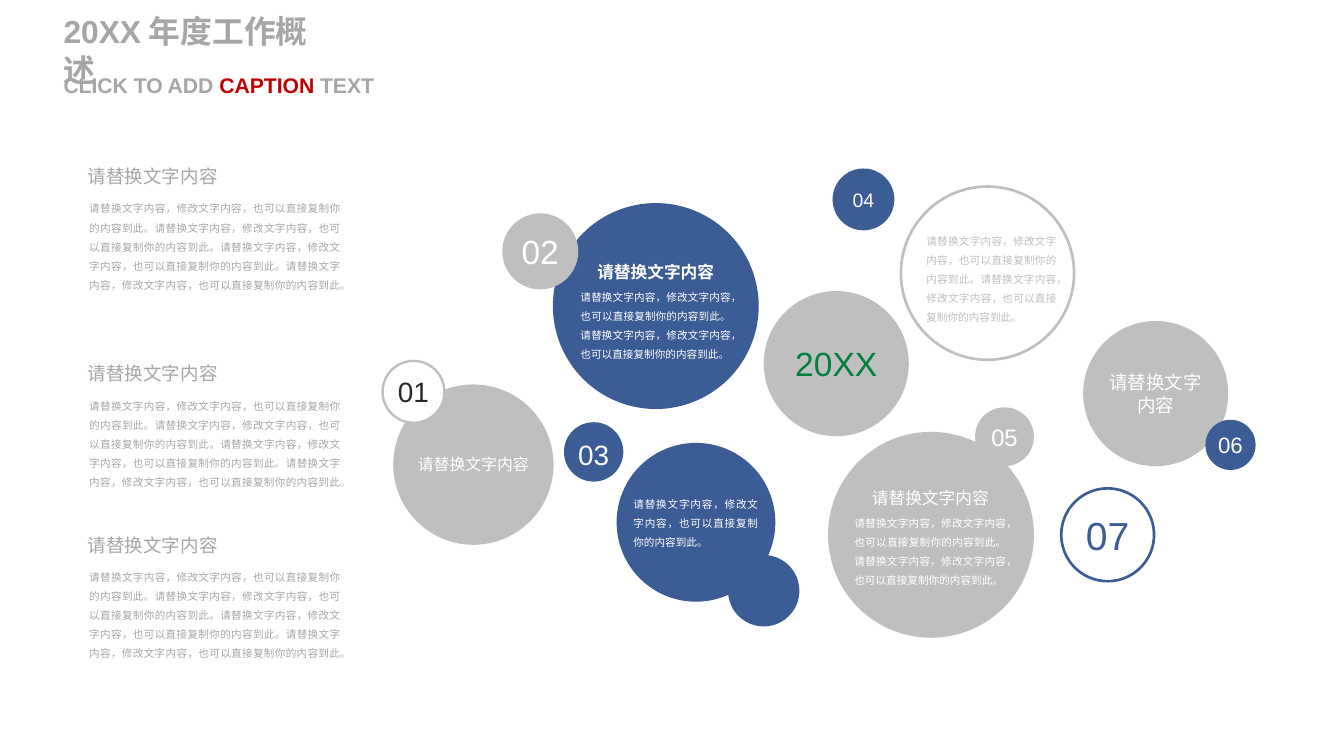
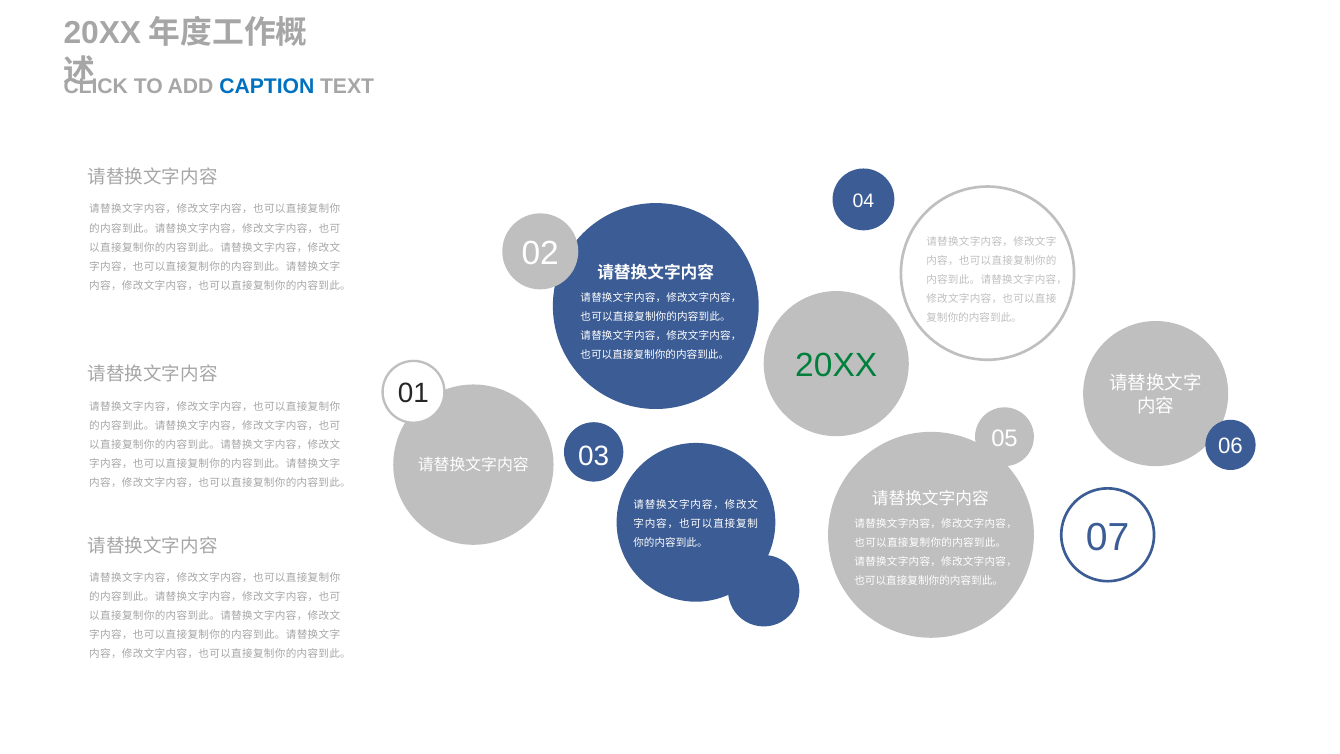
CAPTION colour: red -> blue
